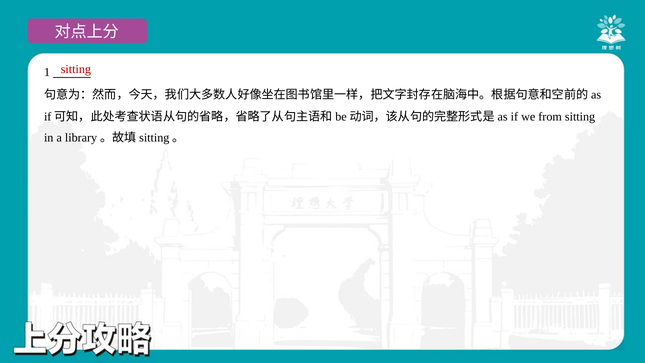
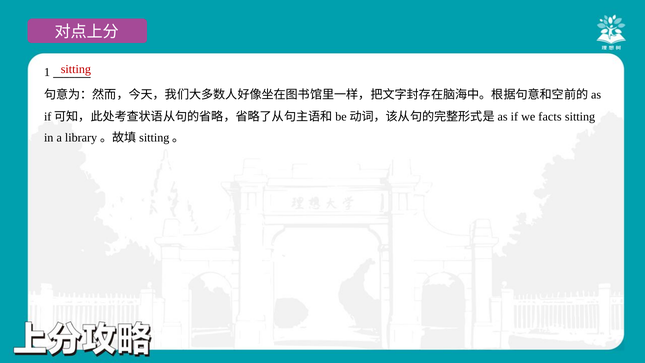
from: from -> facts
